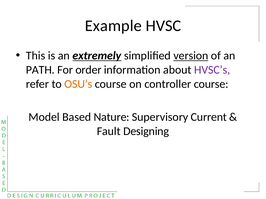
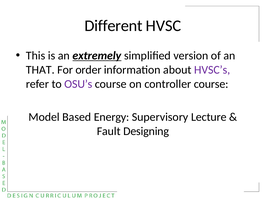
Example: Example -> Different
version underline: present -> none
PATH: PATH -> THAT
OSU’s colour: orange -> purple
Nature: Nature -> Energy
Current: Current -> Lecture
